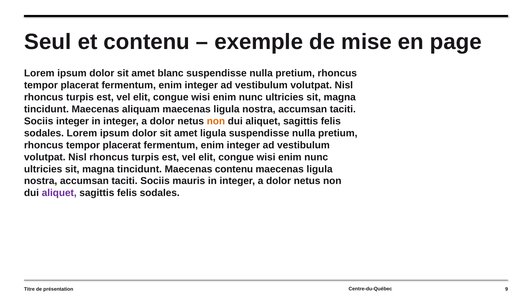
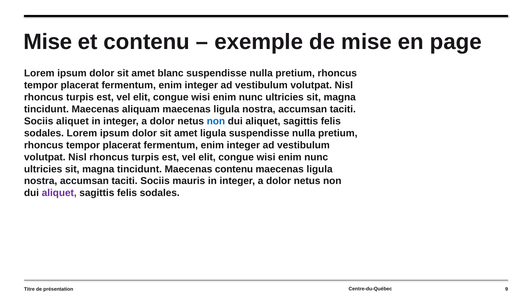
Seul at (48, 42): Seul -> Mise
Sociis integer: integer -> aliquet
non at (216, 121) colour: orange -> blue
